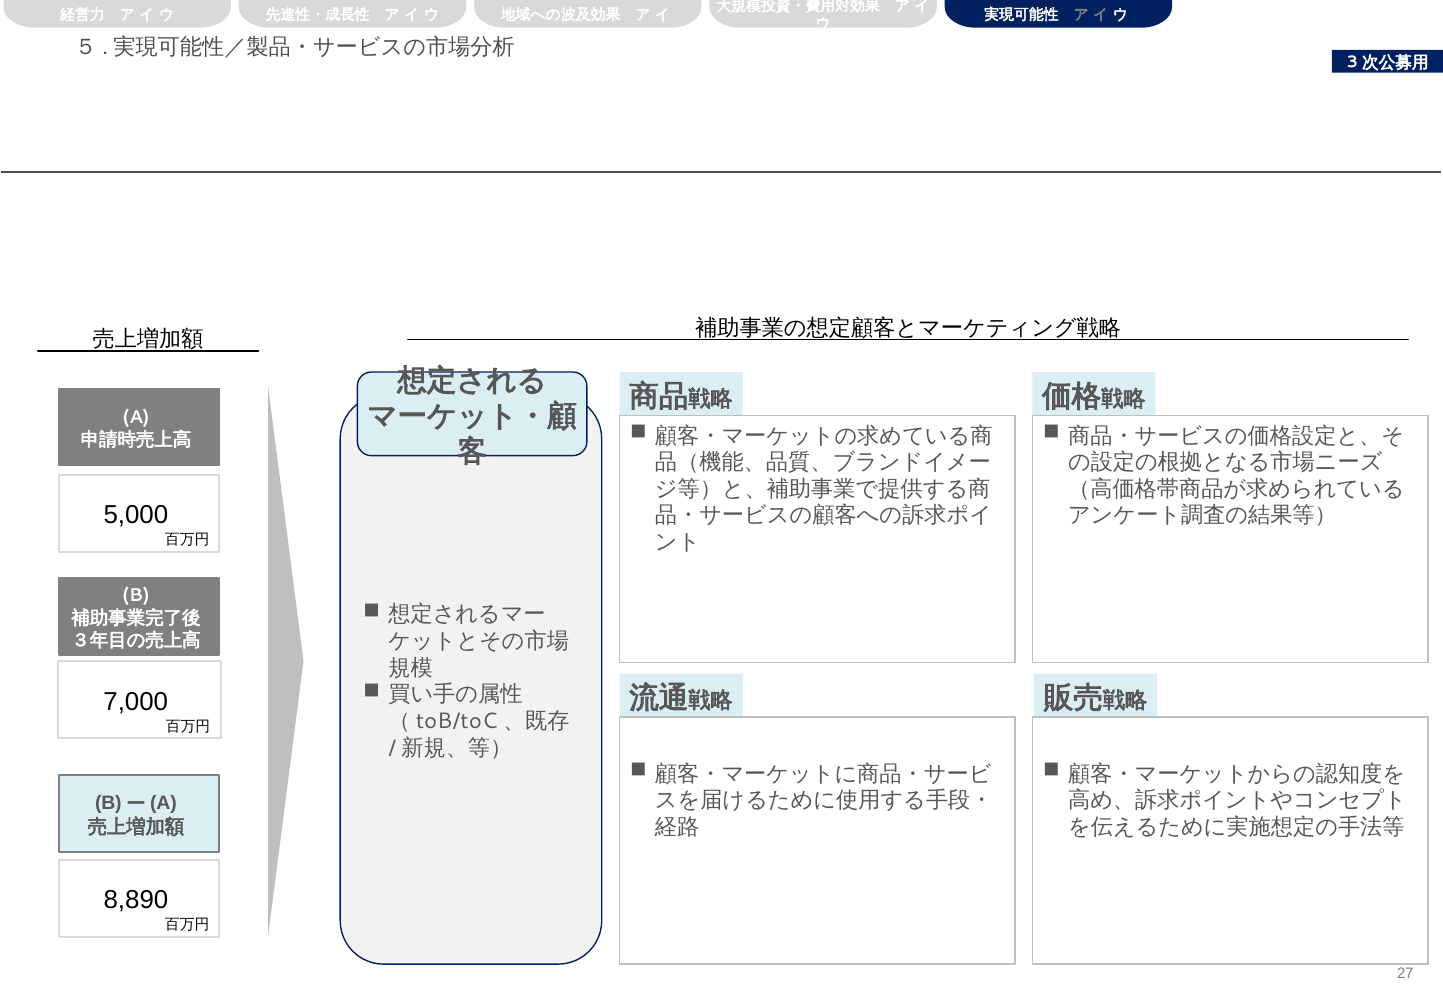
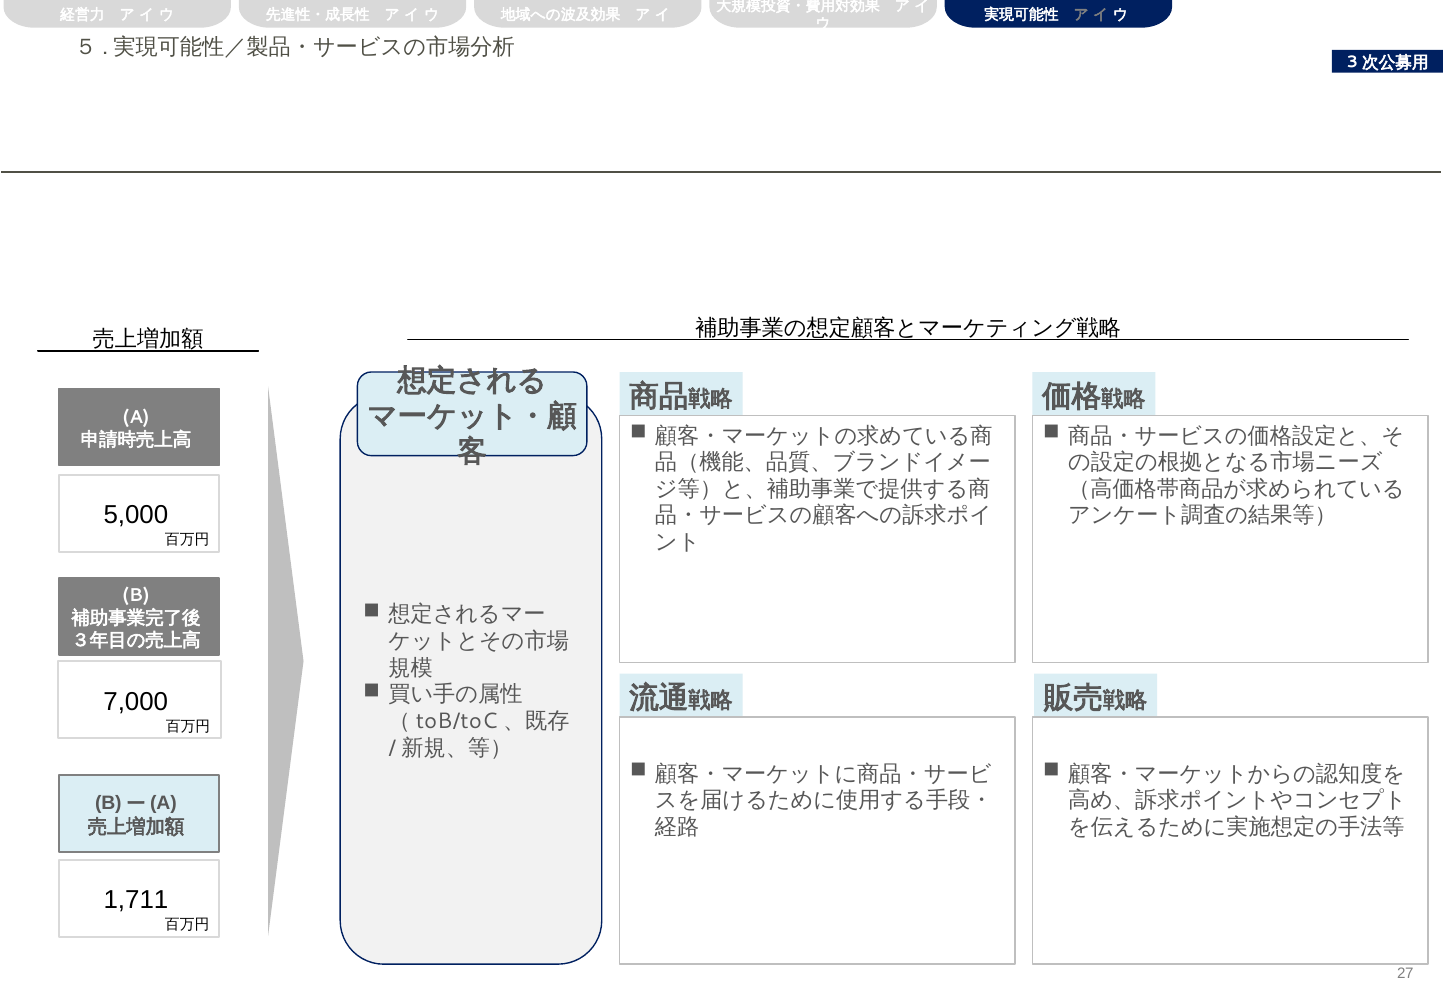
8,890: 8,890 -> 1,711
